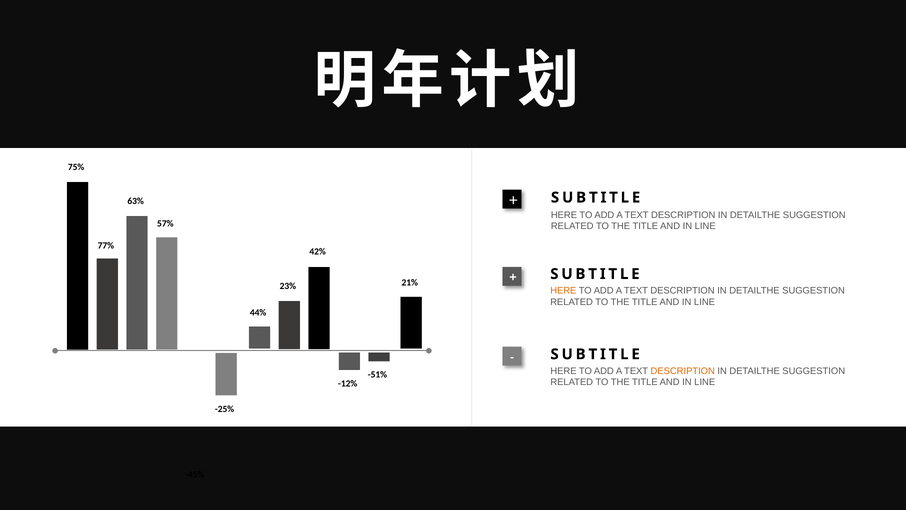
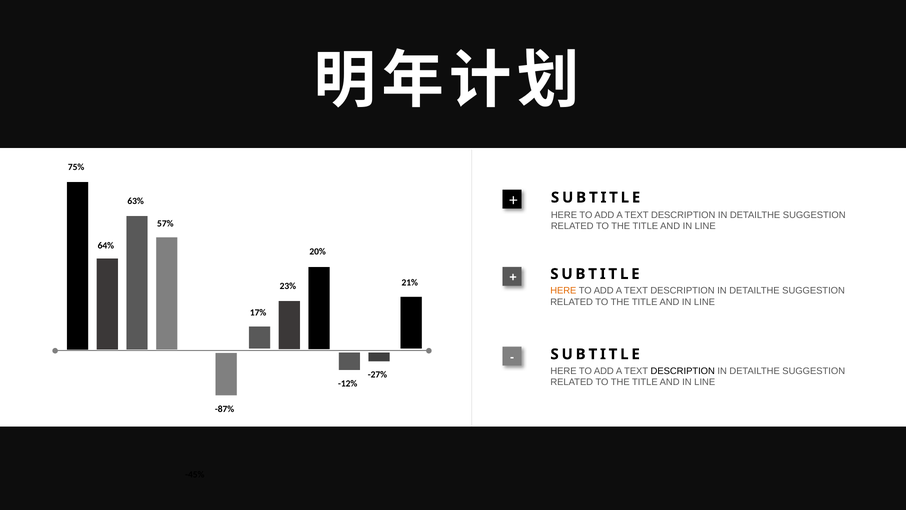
77%: 77% -> 64%
42%: 42% -> 20%
44%: 44% -> 17%
DESCRIPTION at (683, 371) colour: orange -> black
-51%: -51% -> -27%
-25%: -25% -> -87%
